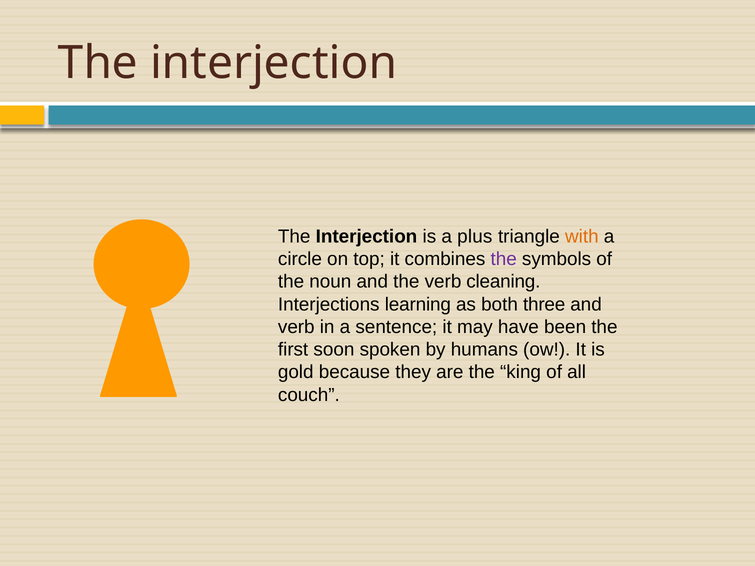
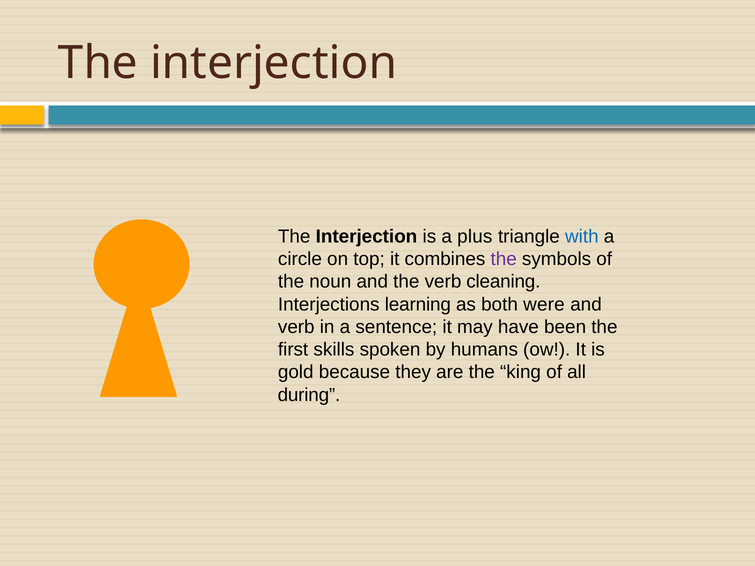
with colour: orange -> blue
three: three -> were
soon: soon -> skills
couch: couch -> during
